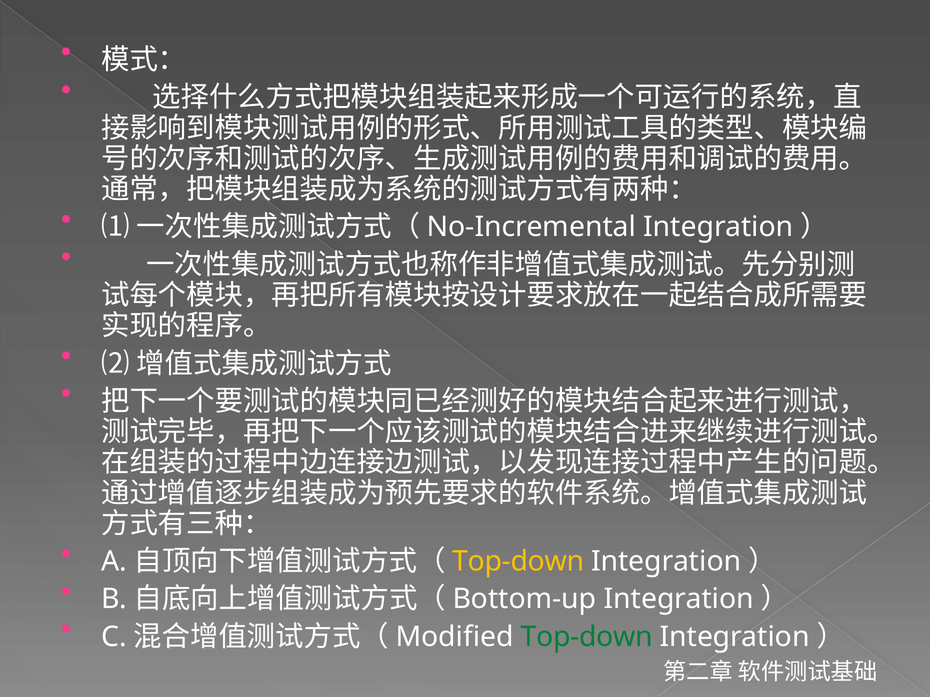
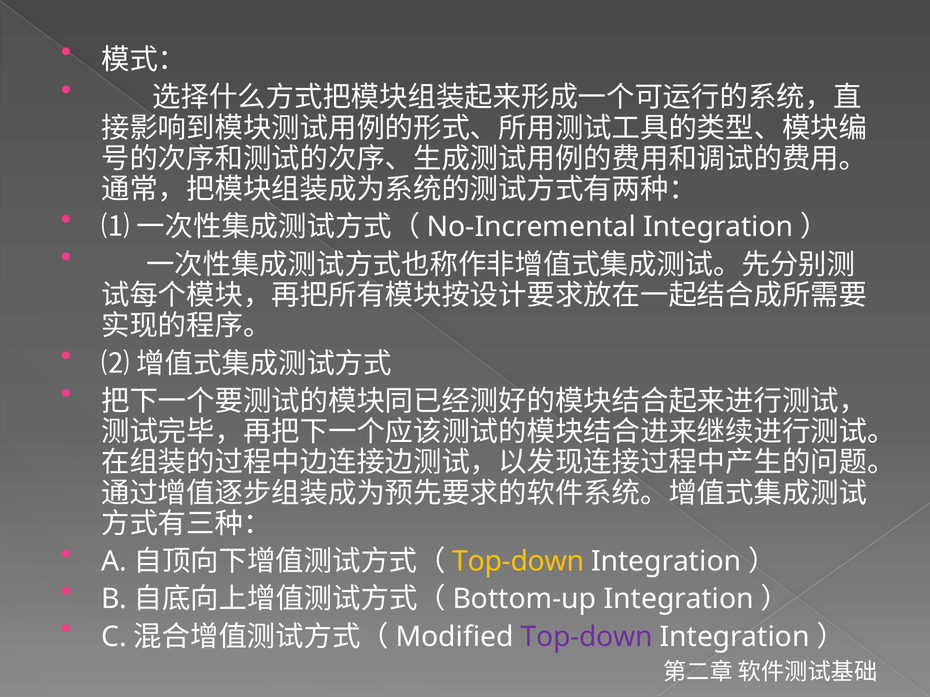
Top-down at (587, 637) colour: green -> purple
